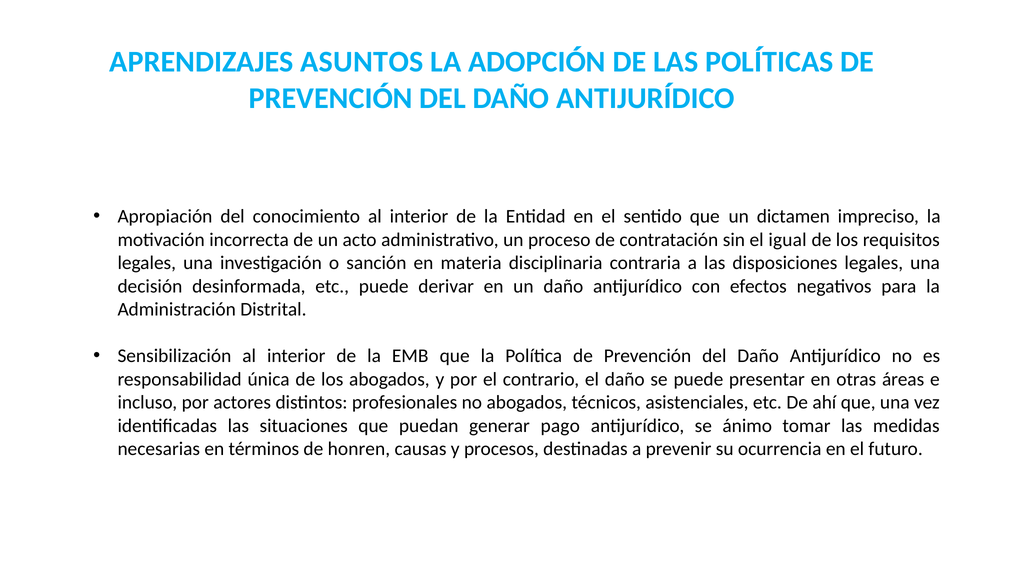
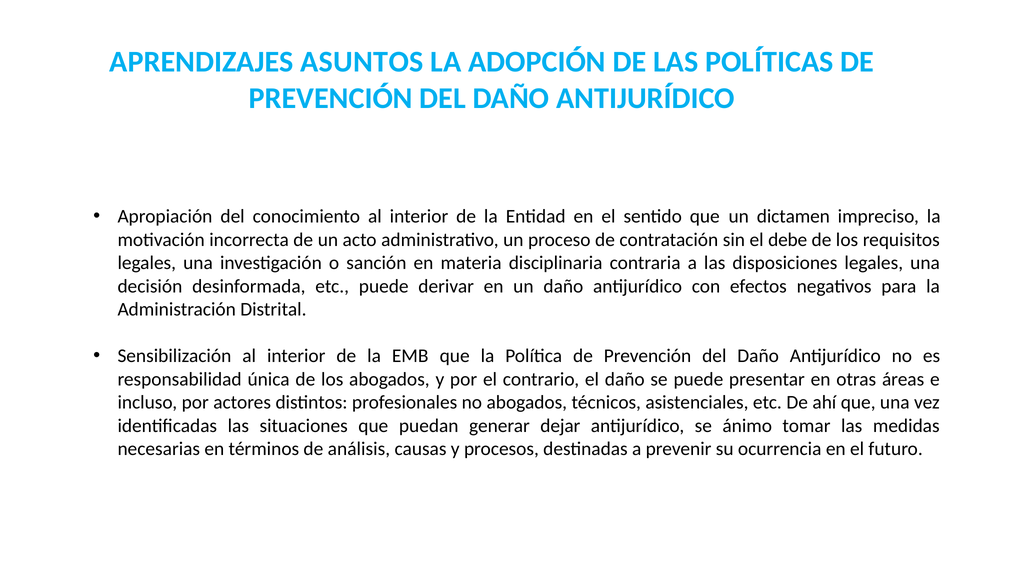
igual: igual -> debe
pago: pago -> dejar
honren: honren -> análisis
